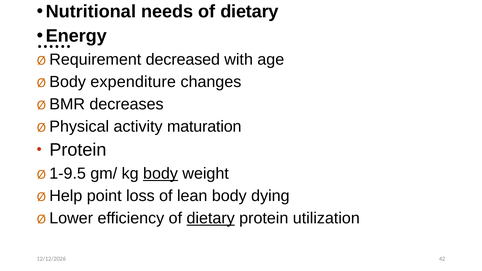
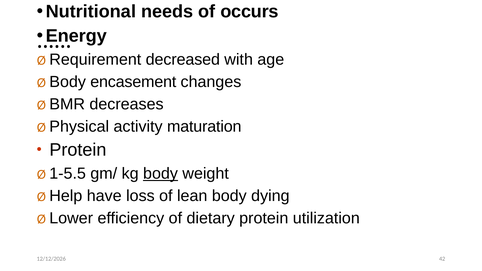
needs of dietary: dietary -> occurs
expenditure: expenditure -> encasement
1-9.5: 1-9.5 -> 1-5.5
point: point -> have
dietary at (211, 218) underline: present -> none
